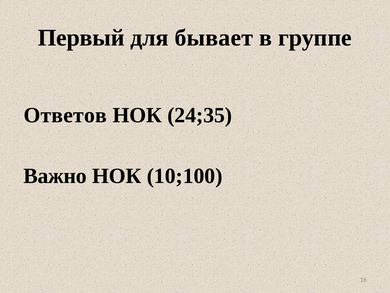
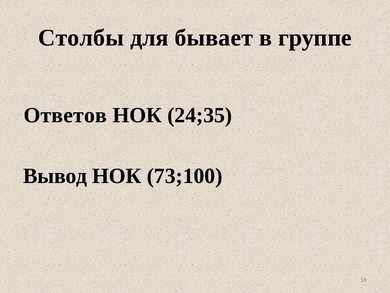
Первый: Первый -> Столбы
Важно: Важно -> Вывод
10;100: 10;100 -> 73;100
